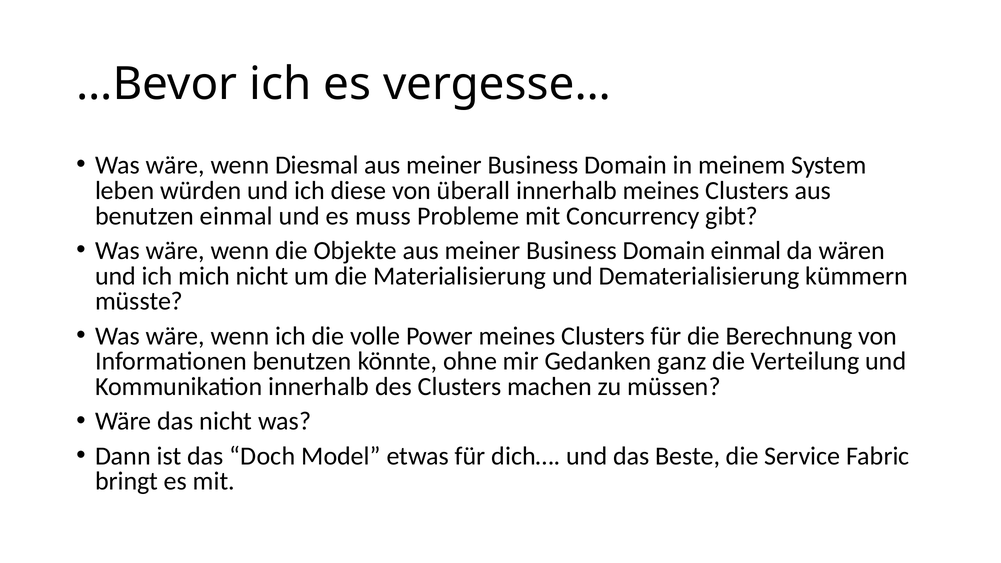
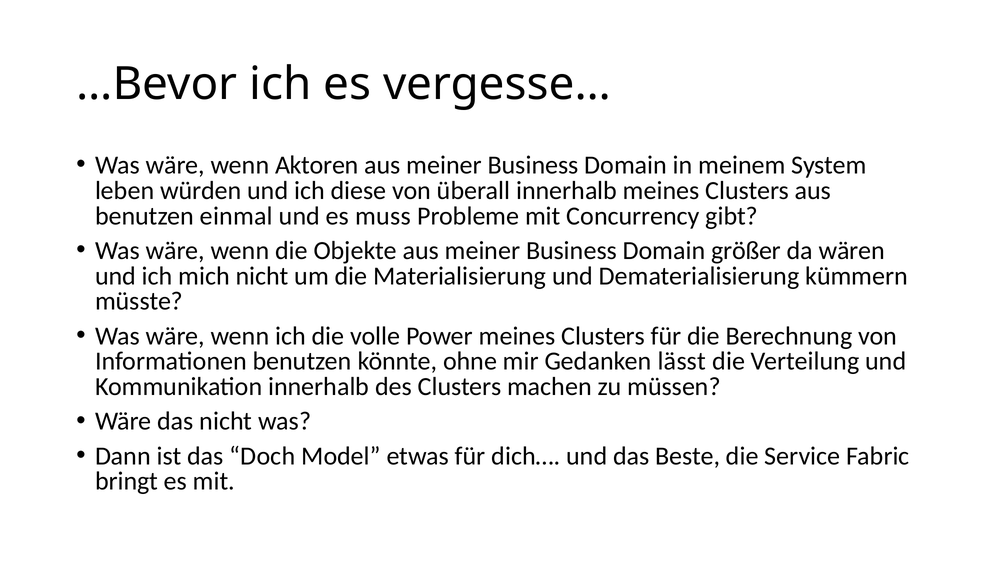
Diesmal: Diesmal -> Aktoren
Domain einmal: einmal -> größer
ganz: ganz -> lässt
